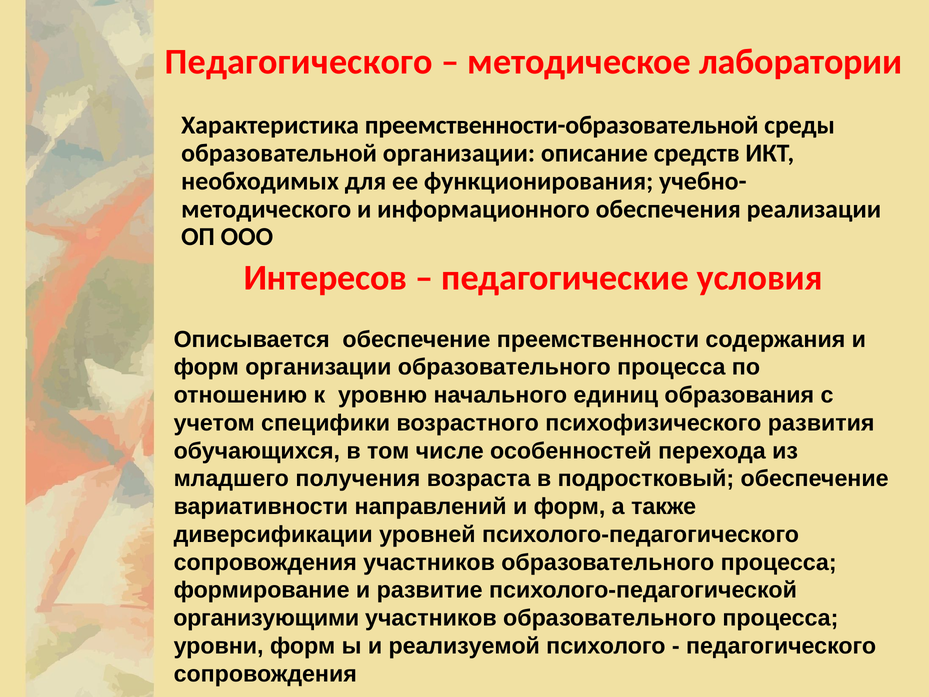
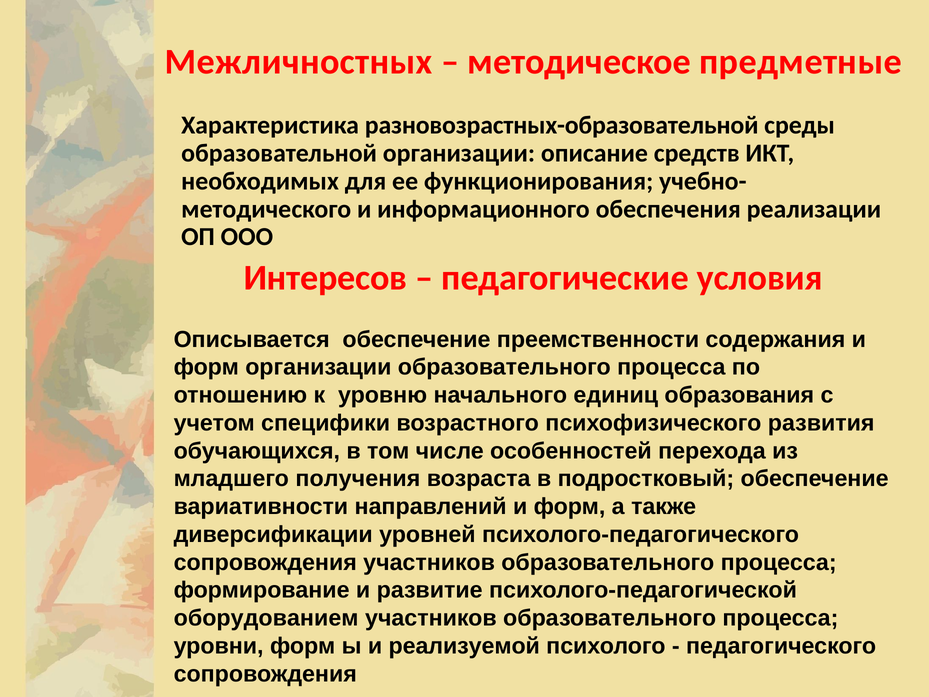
Педагогического at (299, 62): Педагогического -> Межличностных
лаборатории: лаборатории -> предметные
преемственности-образовательной: преемственности-образовательной -> разновозрастных-образовательной
организующими: организующими -> оборудованием
